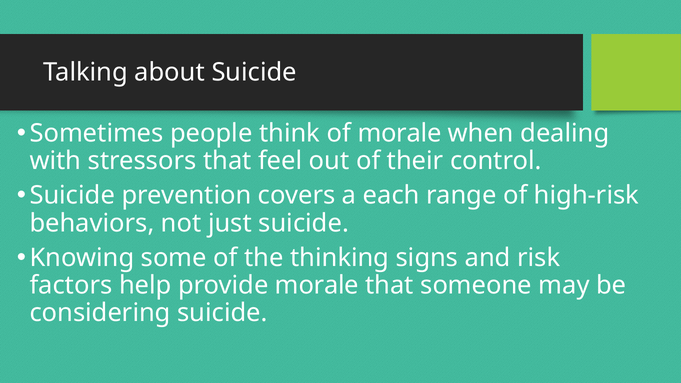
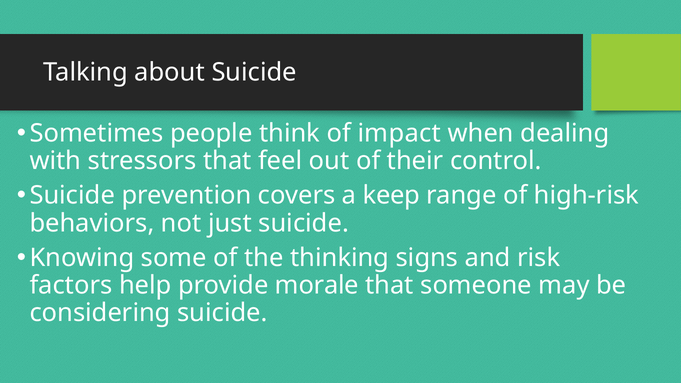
of morale: morale -> impact
each: each -> keep
